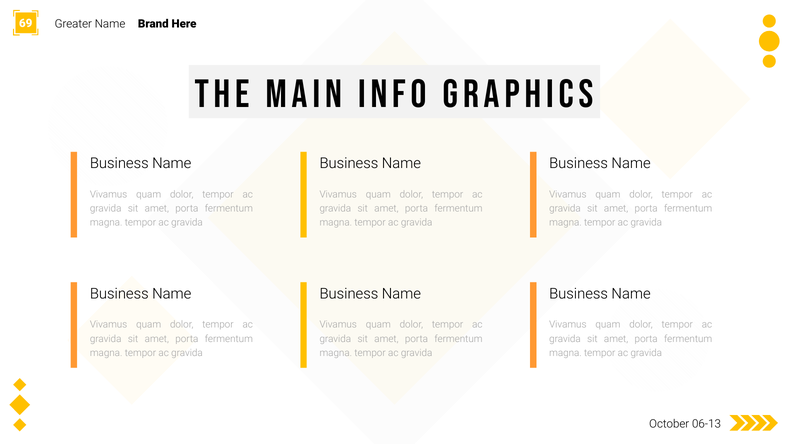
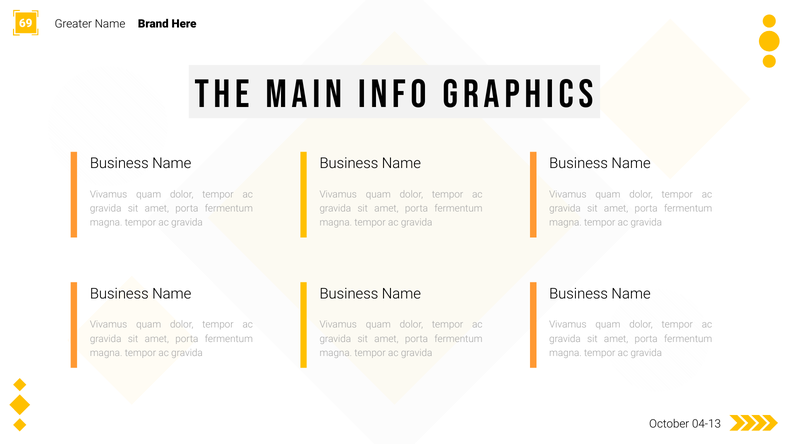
06-13: 06-13 -> 04-13
